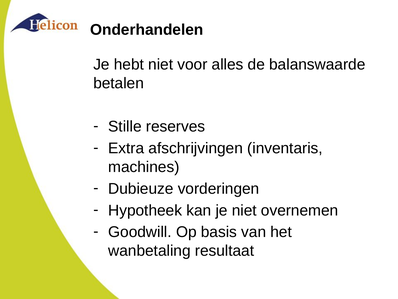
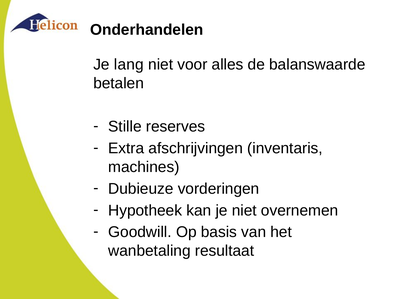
hebt: hebt -> lang
